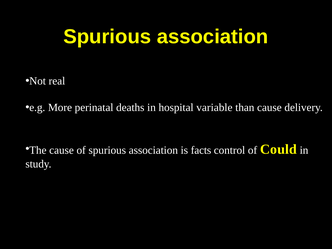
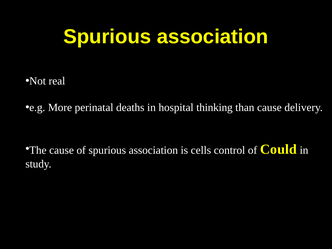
variable: variable -> thinking
facts: facts -> cells
